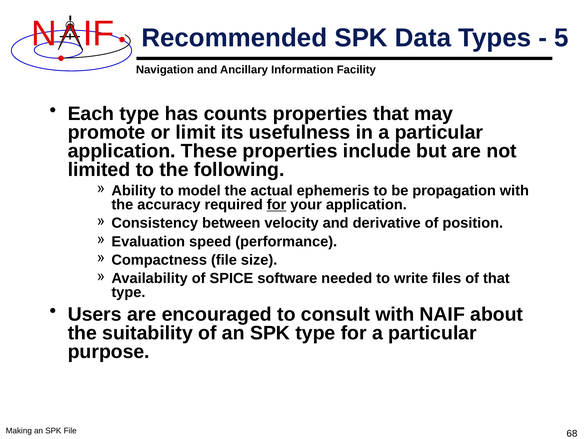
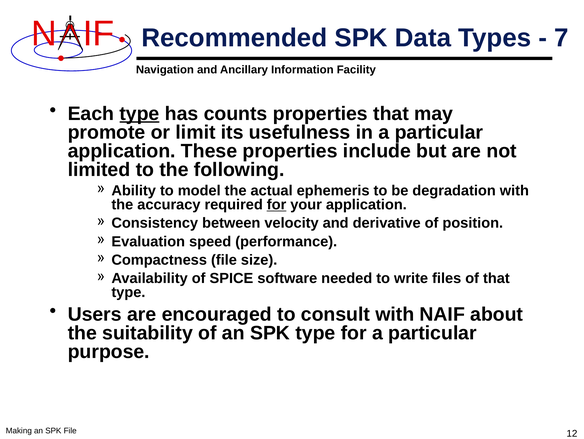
5: 5 -> 7
type at (139, 113) underline: none -> present
propagation: propagation -> degradation
68: 68 -> 12
